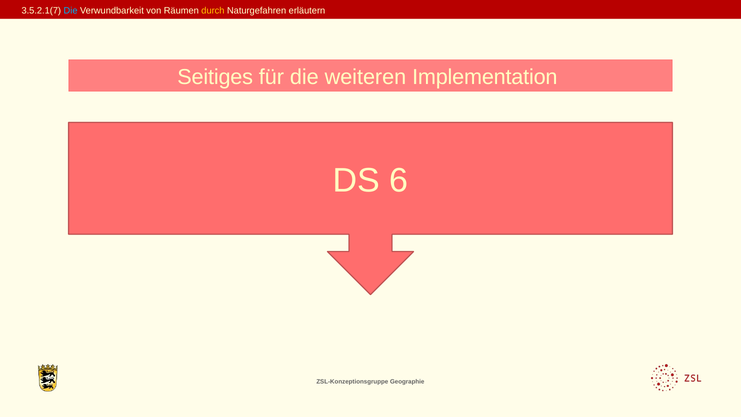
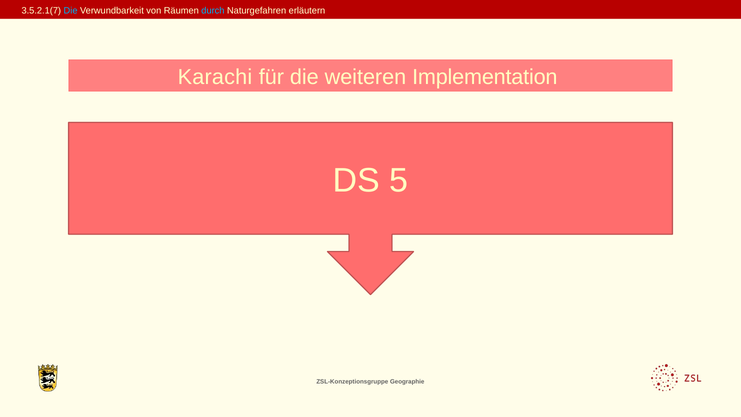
durch colour: yellow -> light blue
Seitiges: Seitiges -> Karachi
6: 6 -> 5
